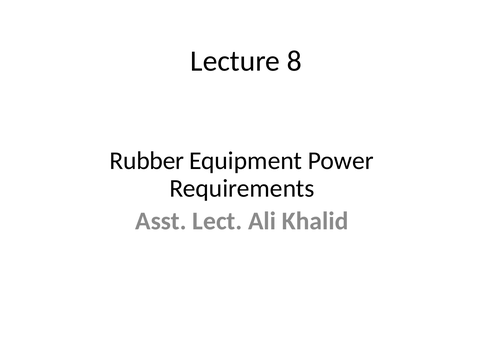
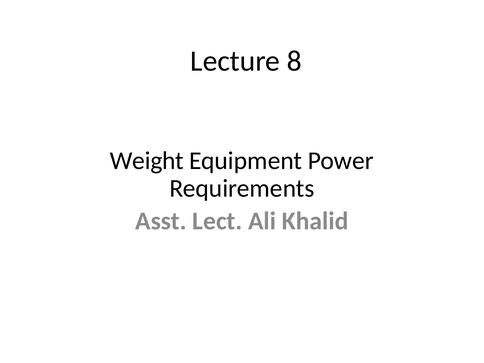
Rubber: Rubber -> Weight
